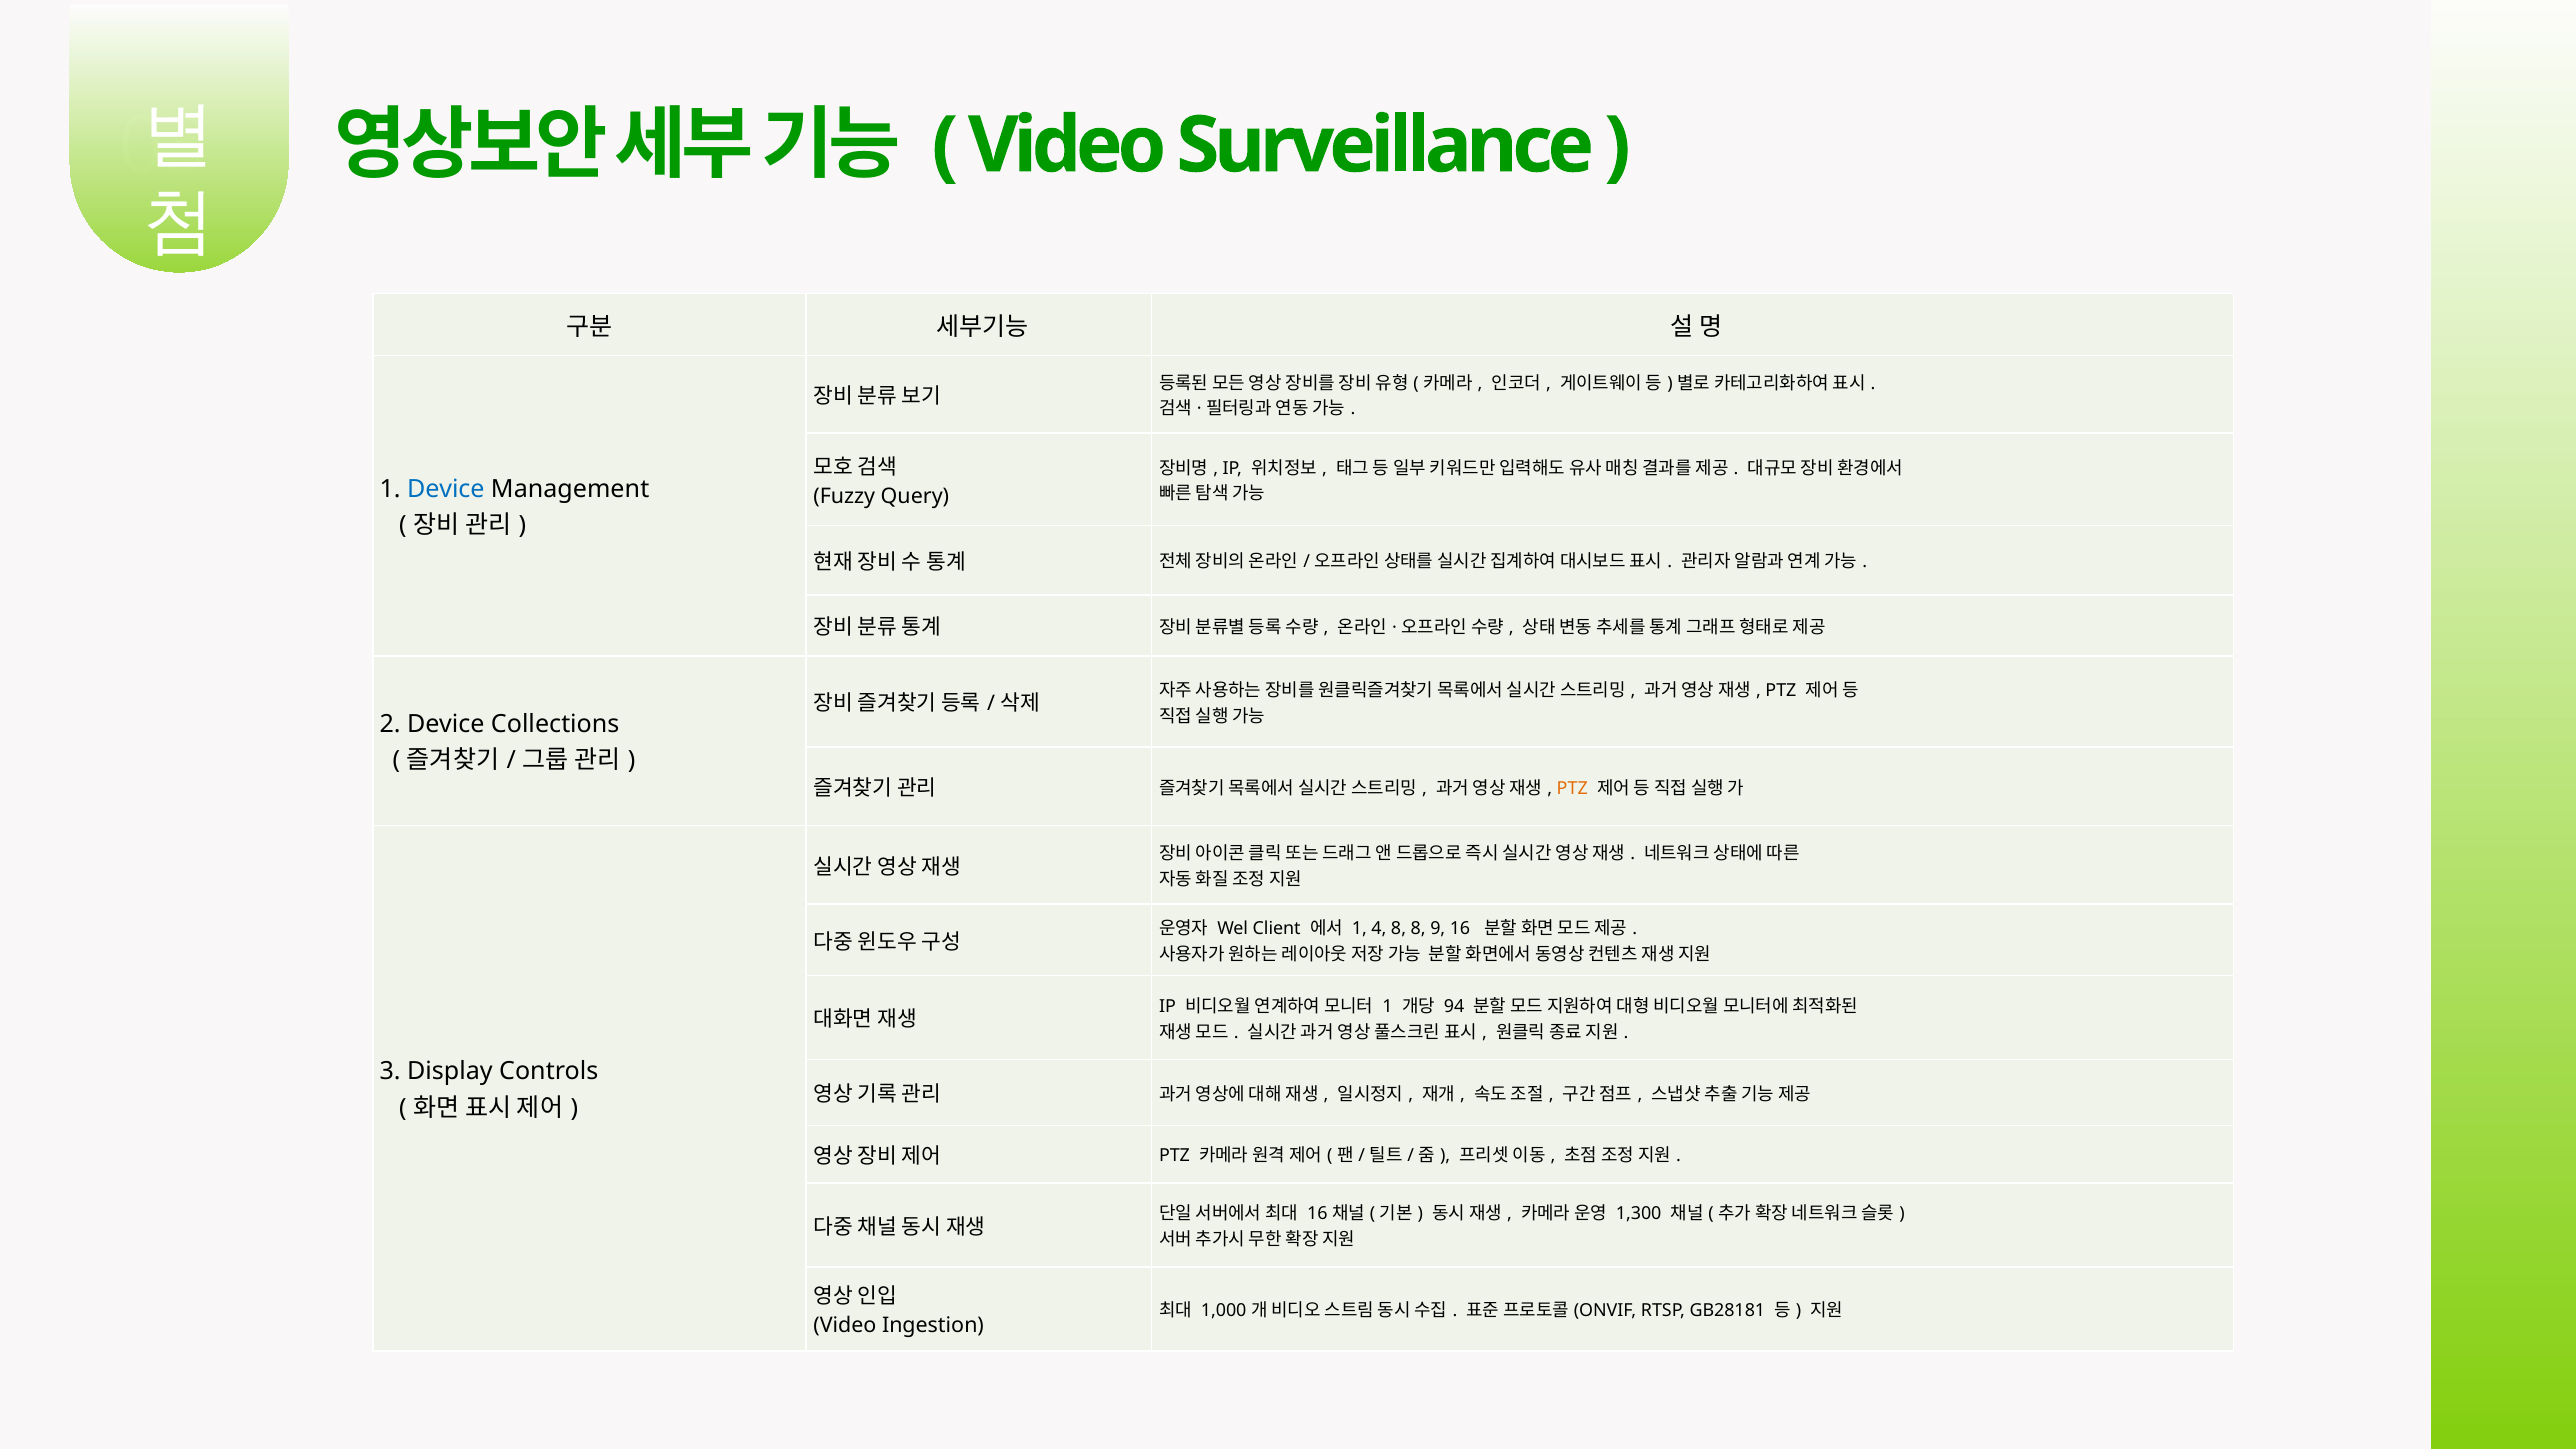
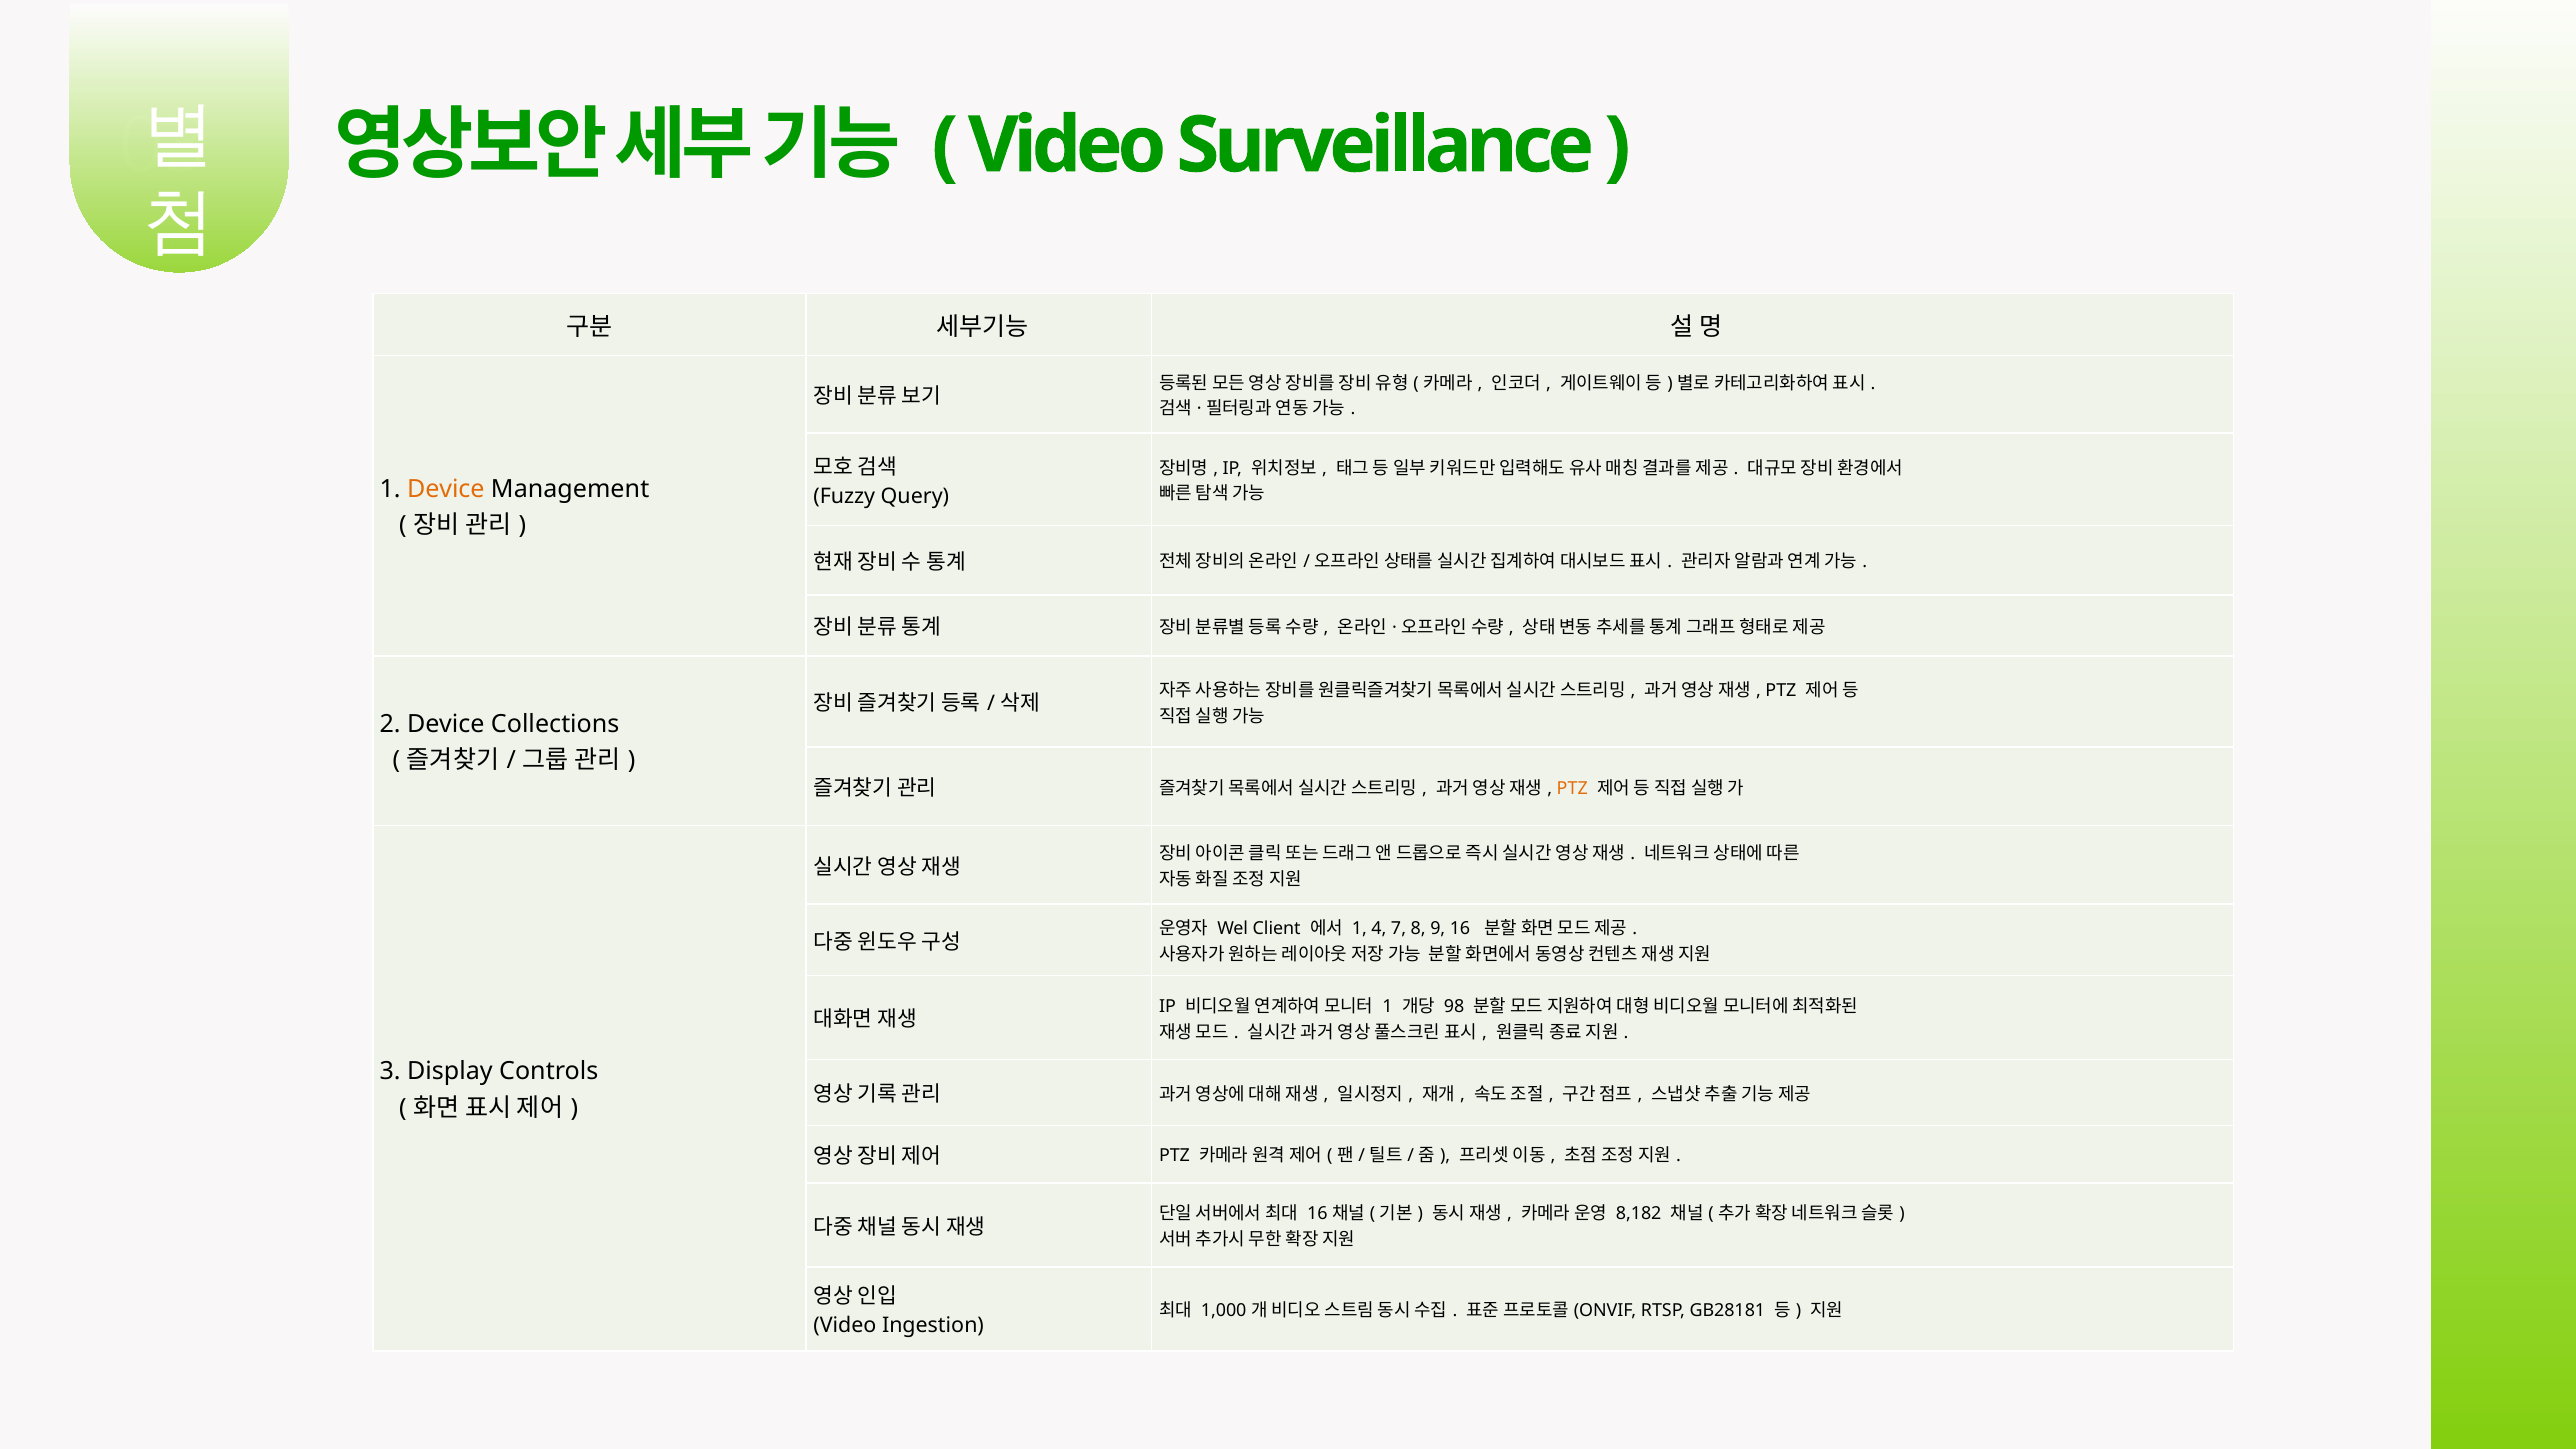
Device at (446, 489) colour: blue -> orange
4 8: 8 -> 7
94: 94 -> 98
1,300: 1,300 -> 8,182
